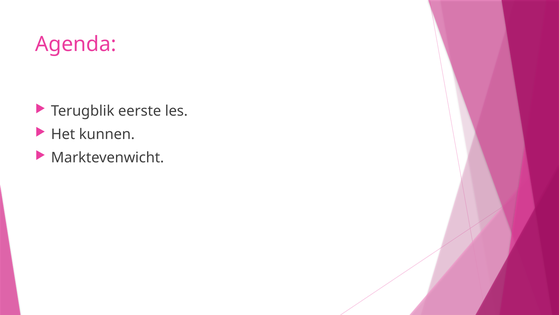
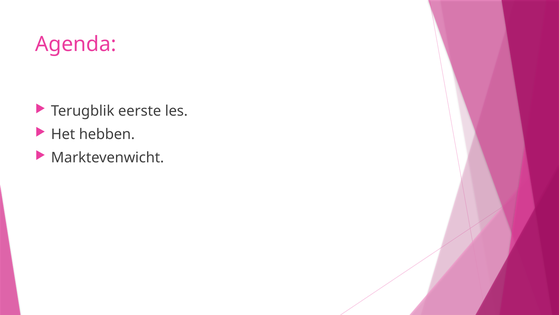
kunnen: kunnen -> hebben
